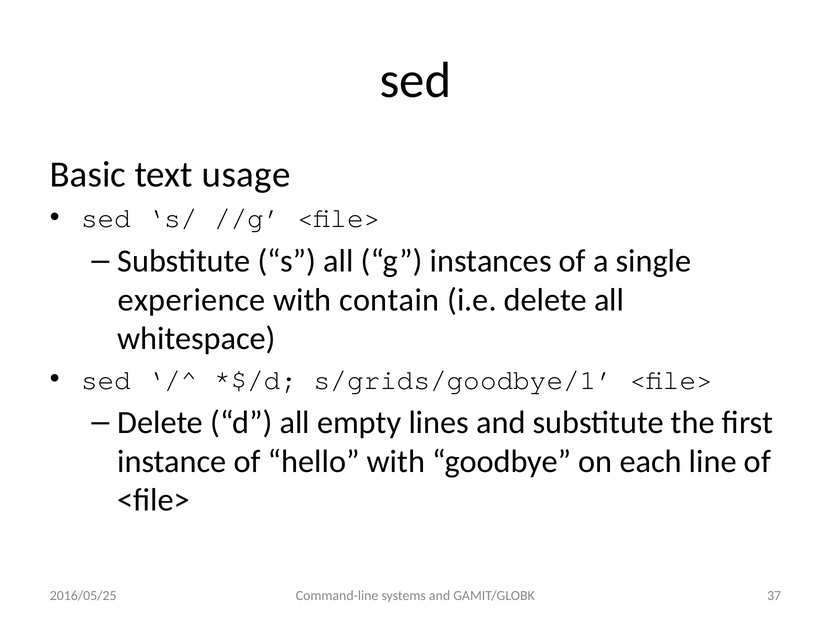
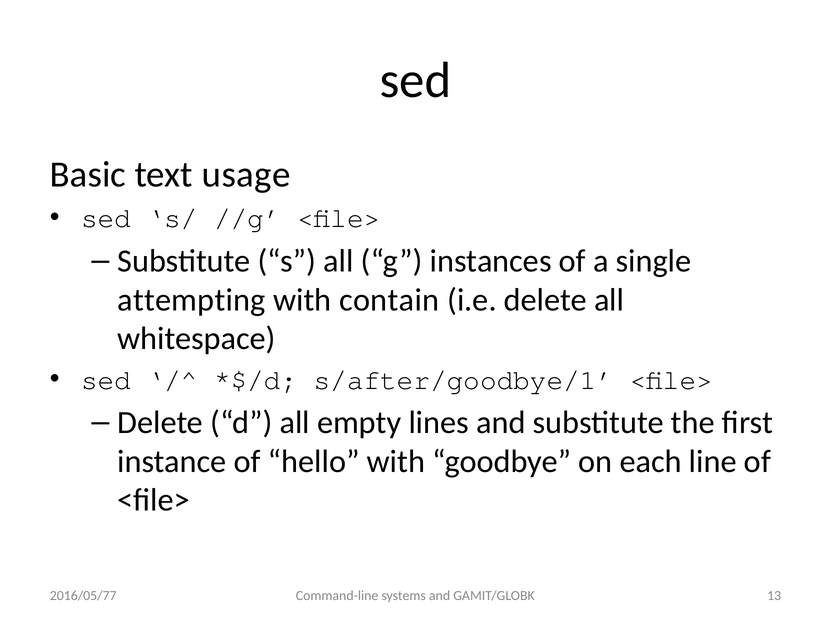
experience: experience -> attempting
s/grids/goodbye/1: s/grids/goodbye/1 -> s/after/goodbye/1
37: 37 -> 13
2016/05/25: 2016/05/25 -> 2016/05/77
